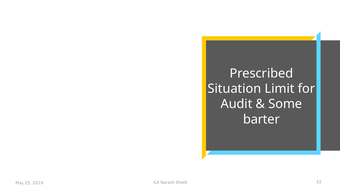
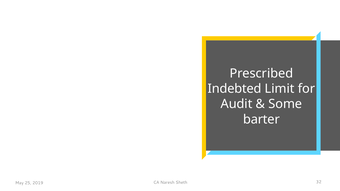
Situation: Situation -> Indebted
